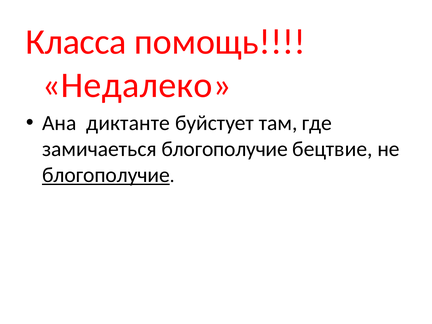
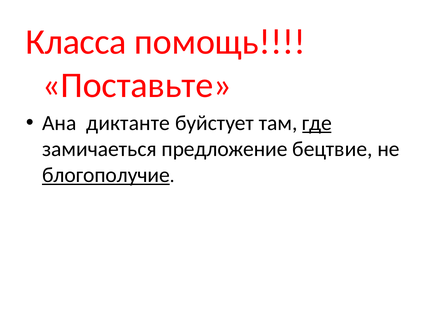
Недалеко: Недалеко -> Поставьте
где underline: none -> present
замичаеться блогополучие: блогополучие -> предложение
